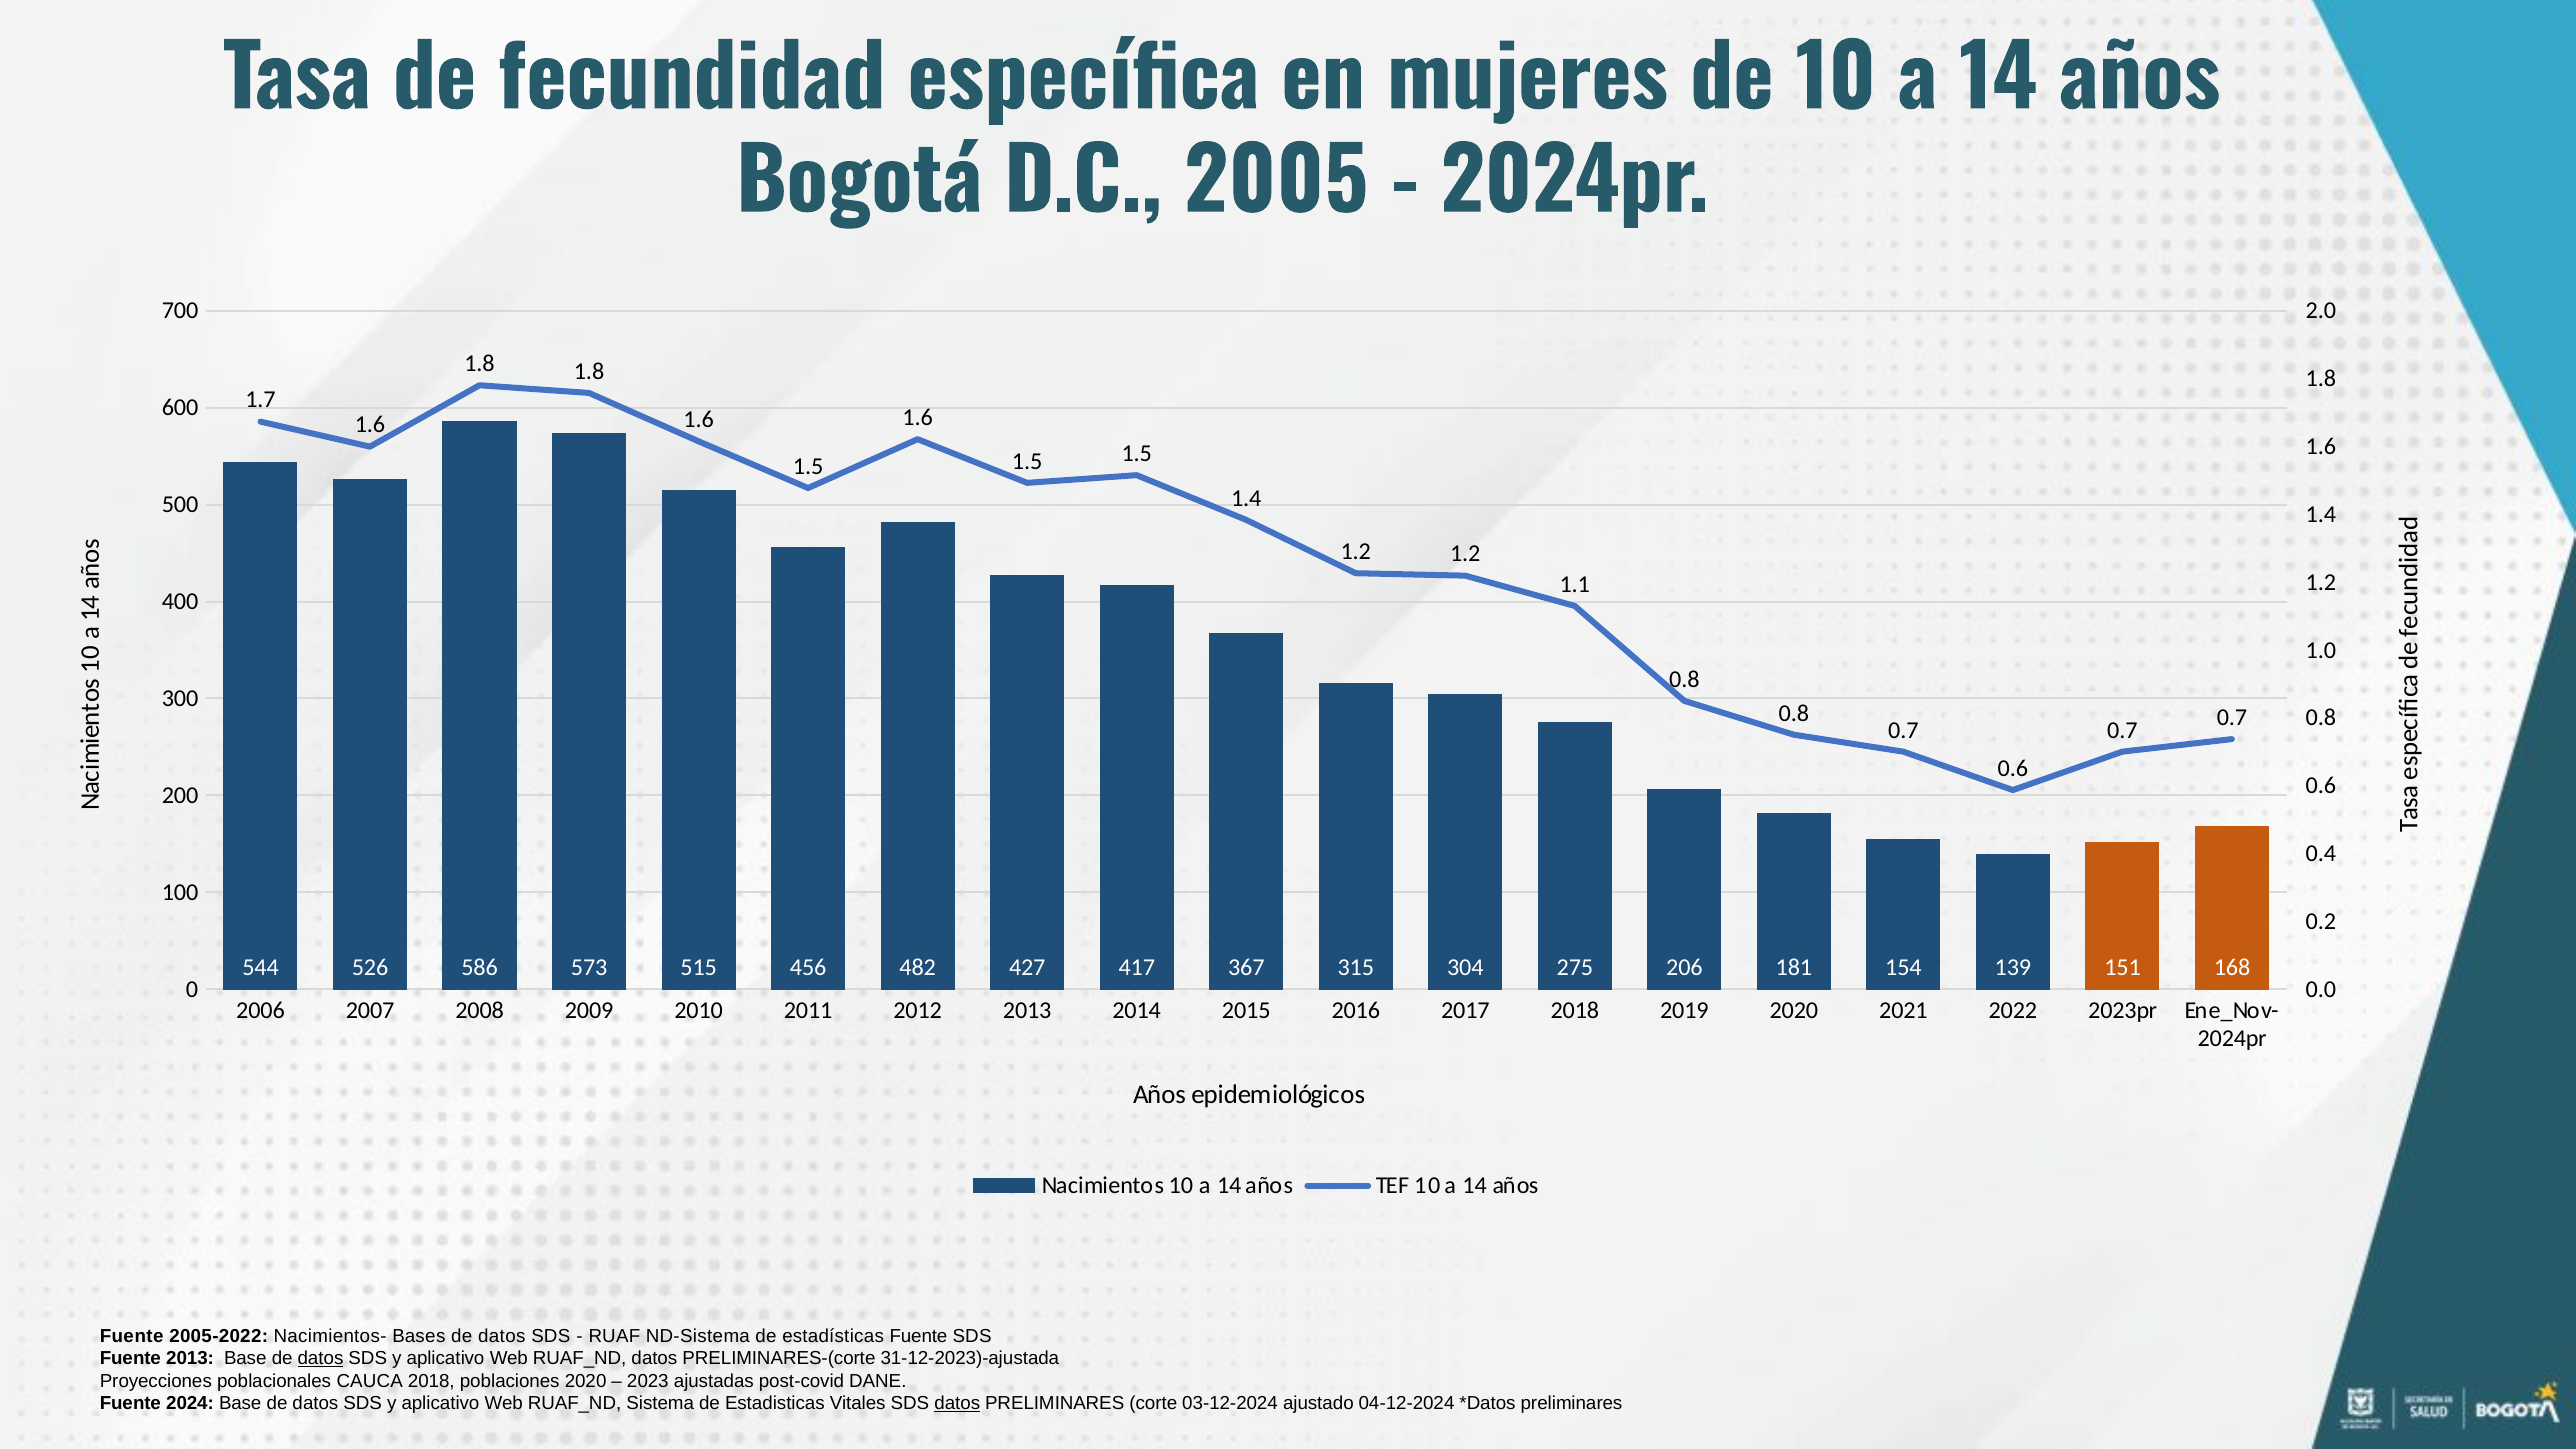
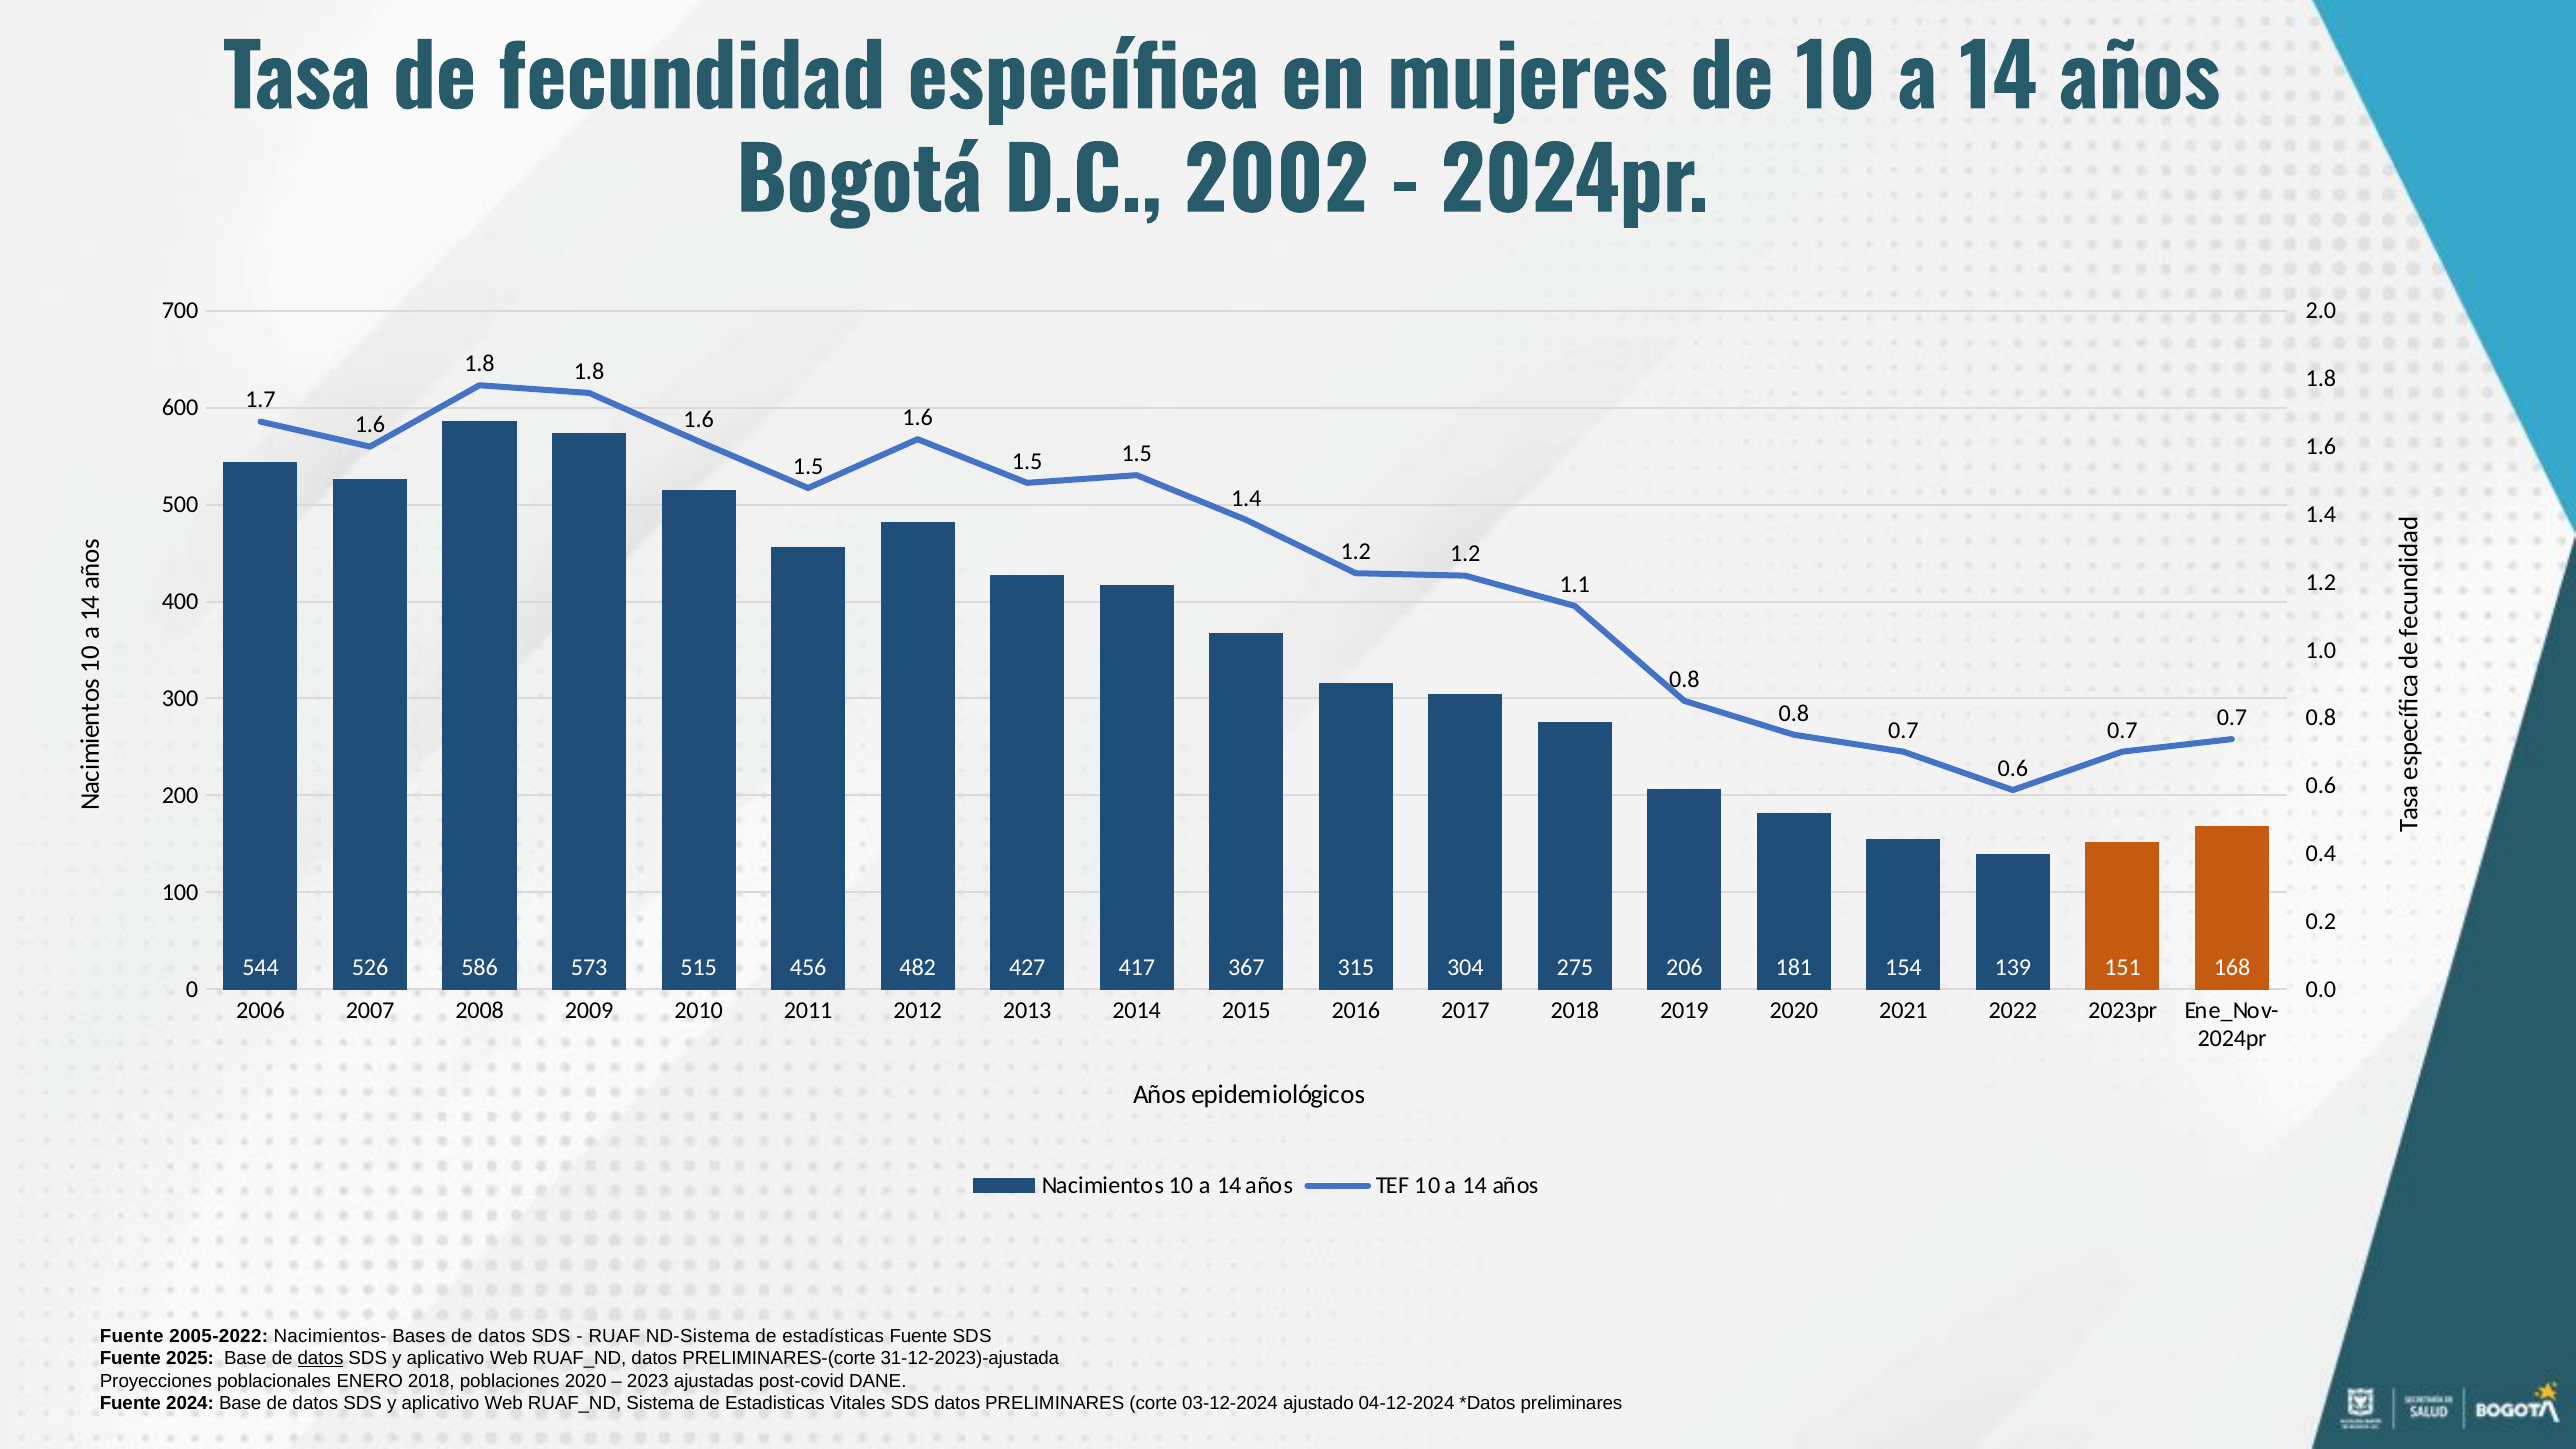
2005: 2005 -> 2002
Fuente 2013: 2013 -> 2025
CAUCA: CAUCA -> ENERO
datos at (957, 1404) underline: present -> none
